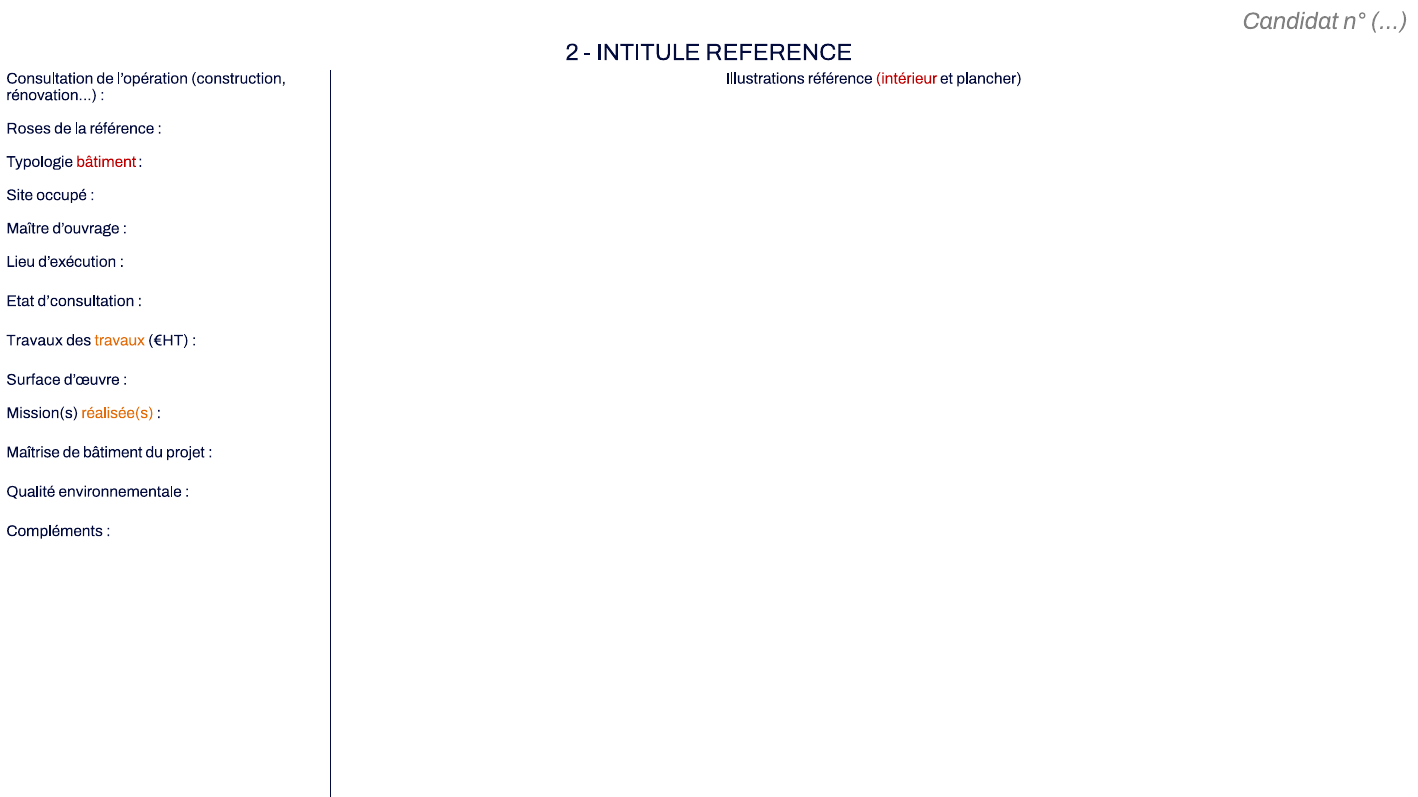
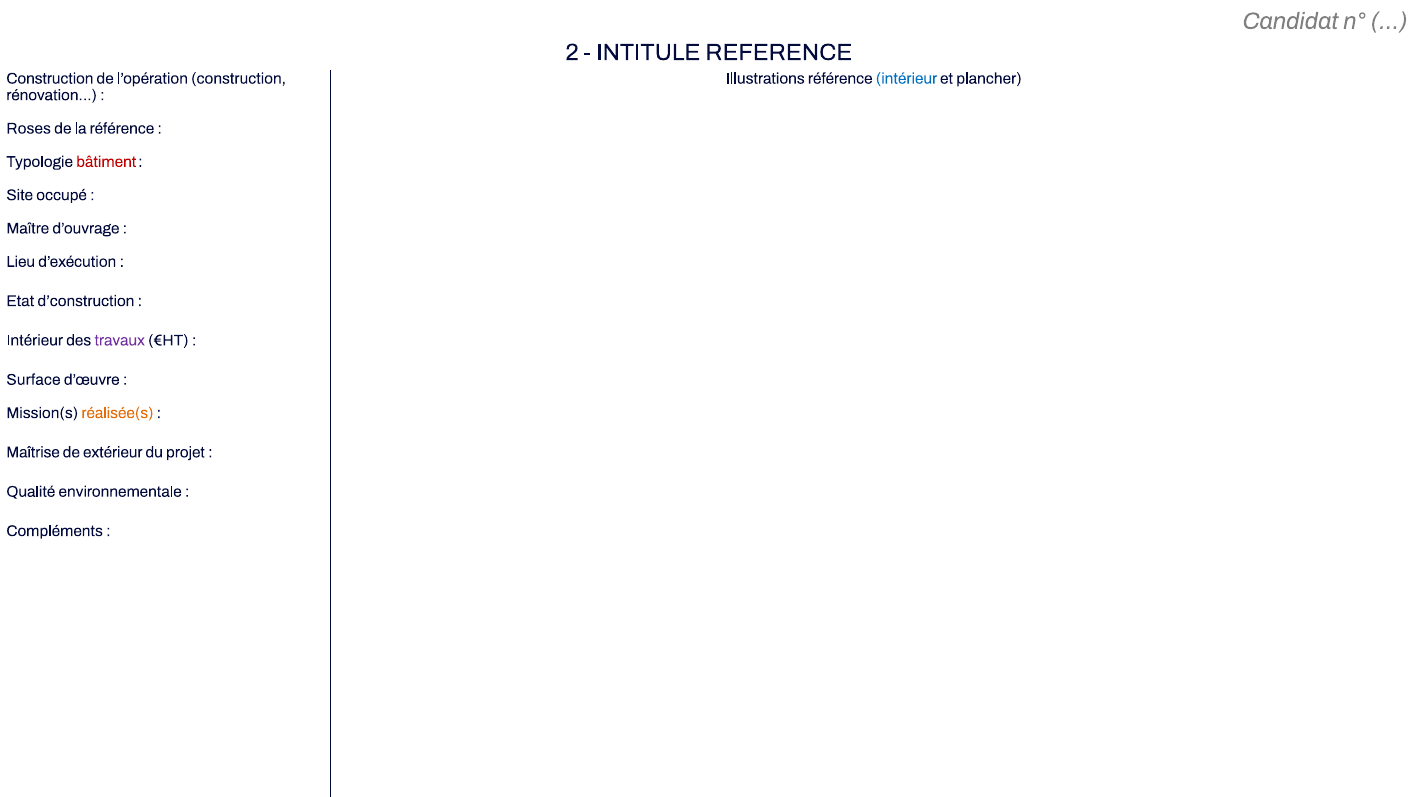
Consultation at (50, 79): Consultation -> Construction
intérieur at (906, 79) colour: red -> blue
d’consultation: d’consultation -> d’construction
Travaux at (35, 341): Travaux -> Intérieur
travaux at (120, 341) colour: orange -> purple
de bâtiment: bâtiment -> extérieur
